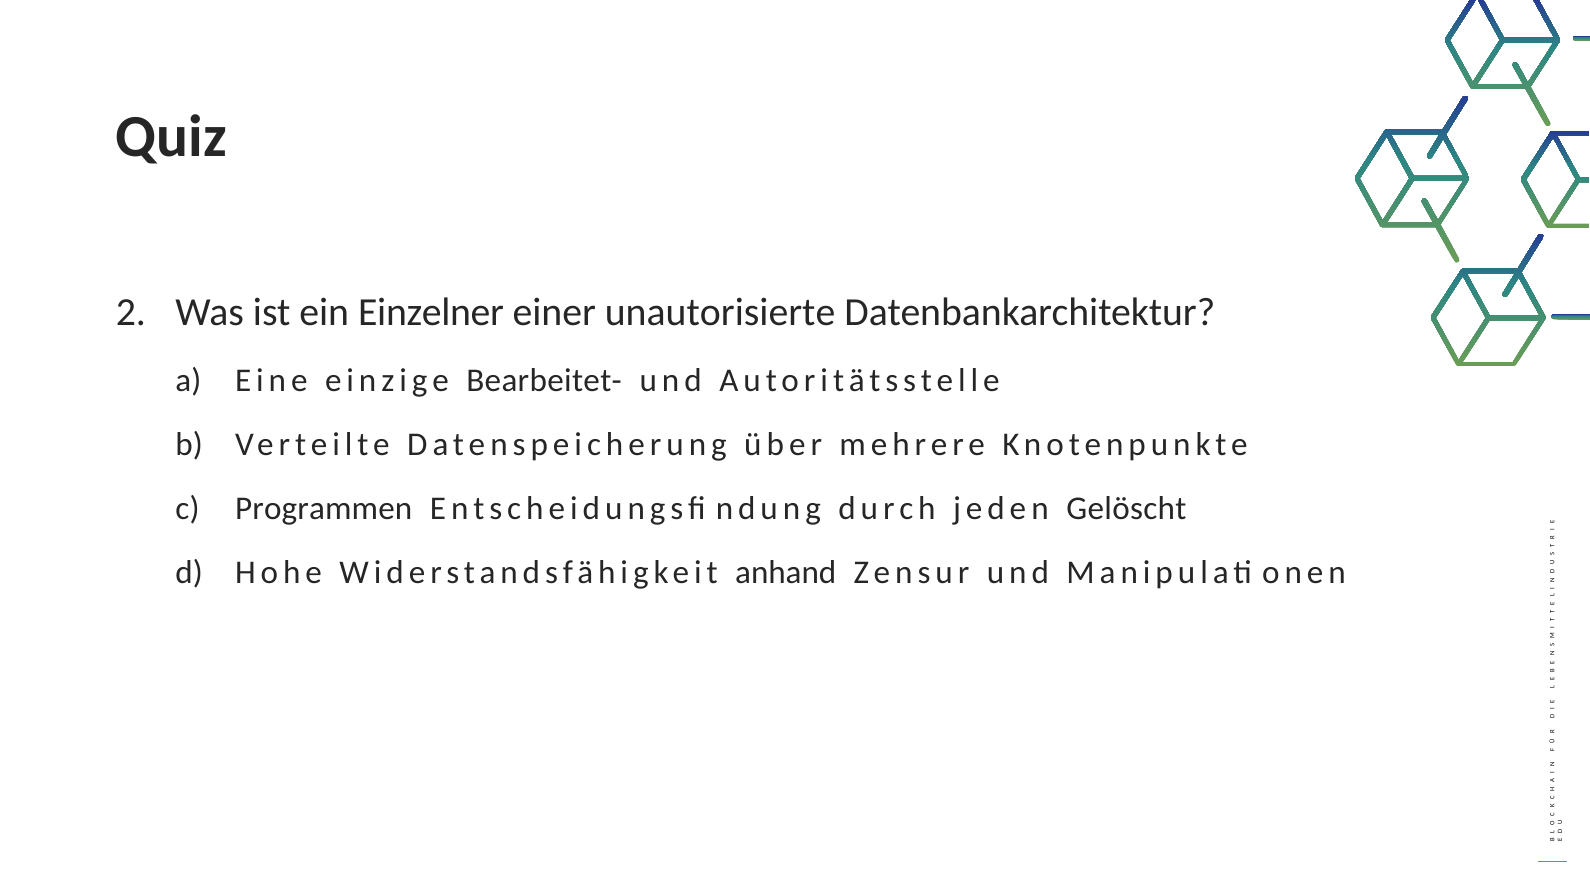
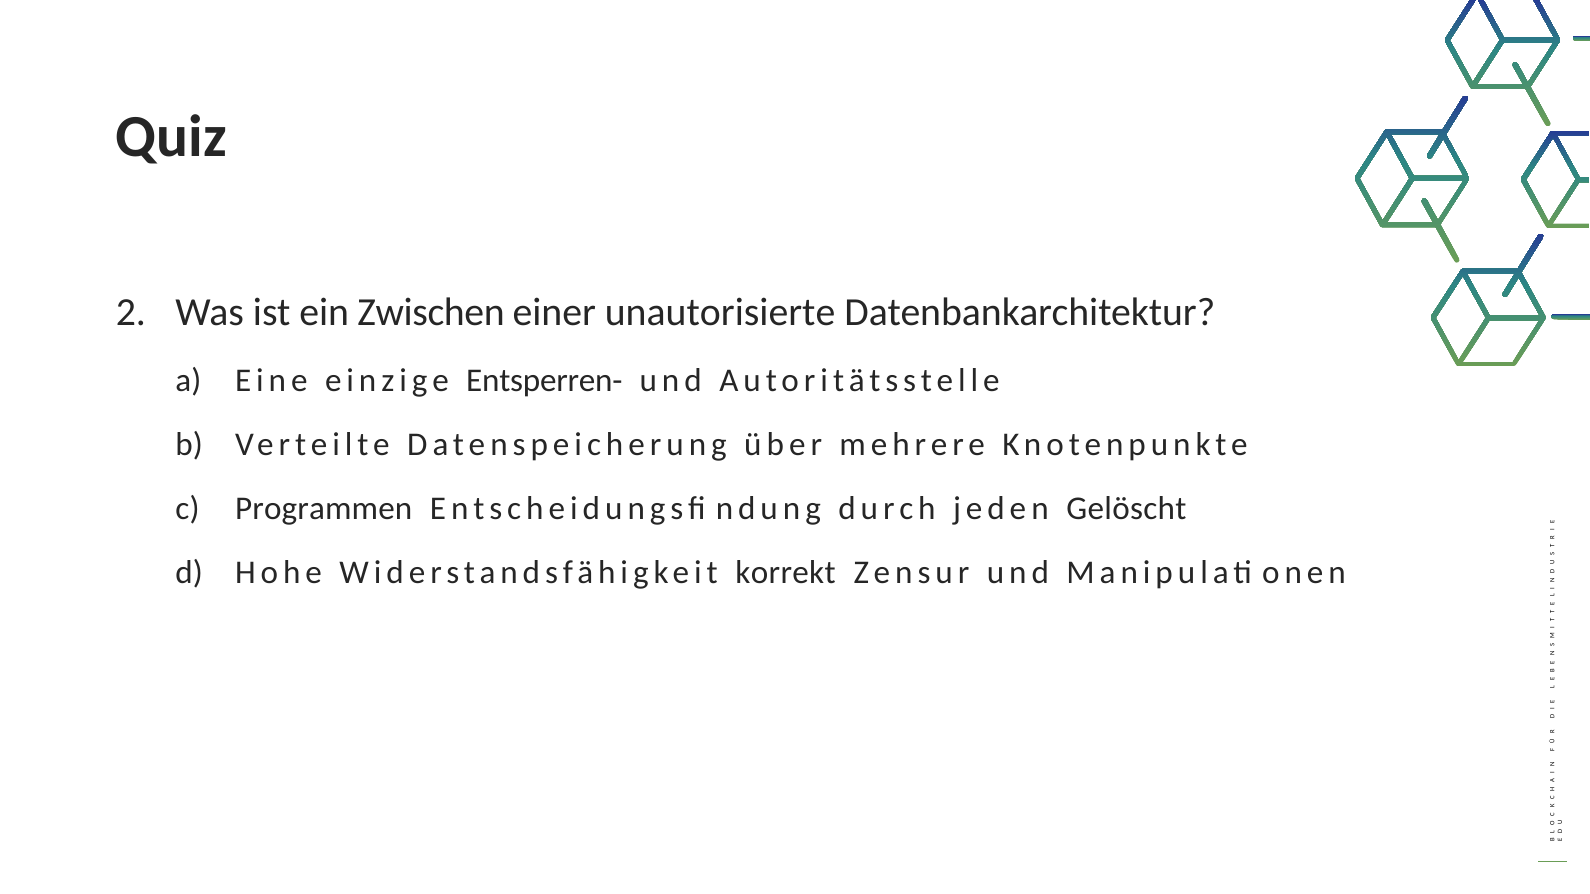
Einzelner: Einzelner -> Zwischen
Bearbeitet-: Bearbeitet- -> Entsperren-
anhand: anhand -> korrekt
